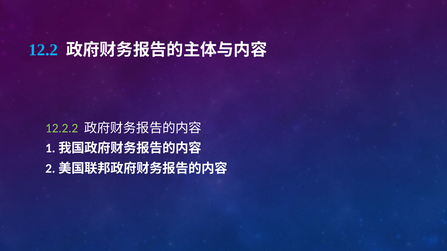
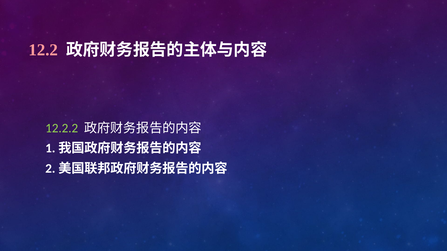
12.2 colour: light blue -> pink
